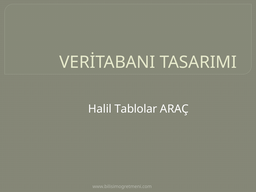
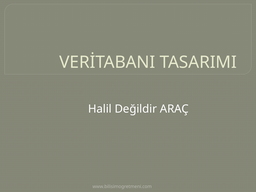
Tablolar: Tablolar -> Değildir
